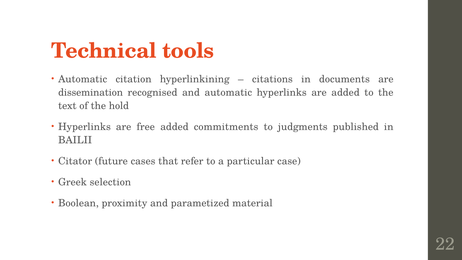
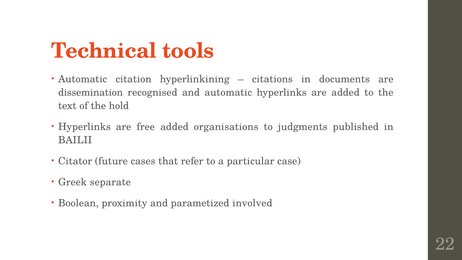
commitments: commitments -> organisations
selection: selection -> separate
material: material -> involved
